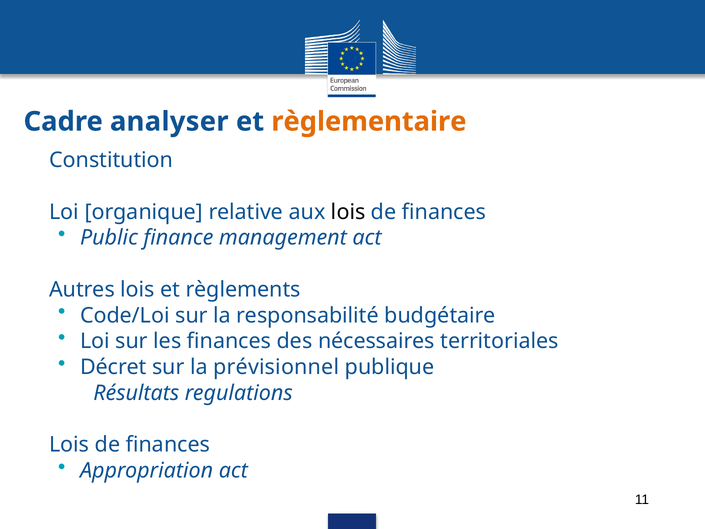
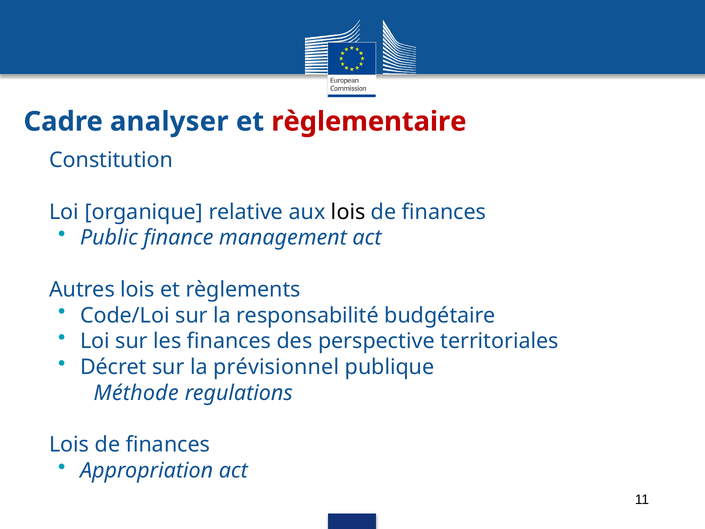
règlementaire colour: orange -> red
nécessaires: nécessaires -> perspective
Résultats: Résultats -> Méthode
